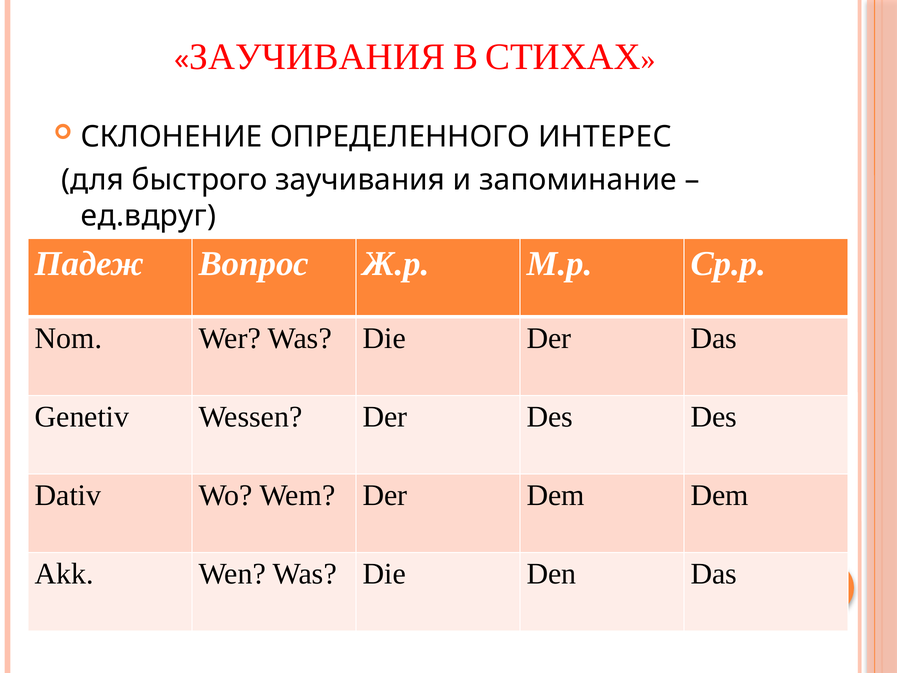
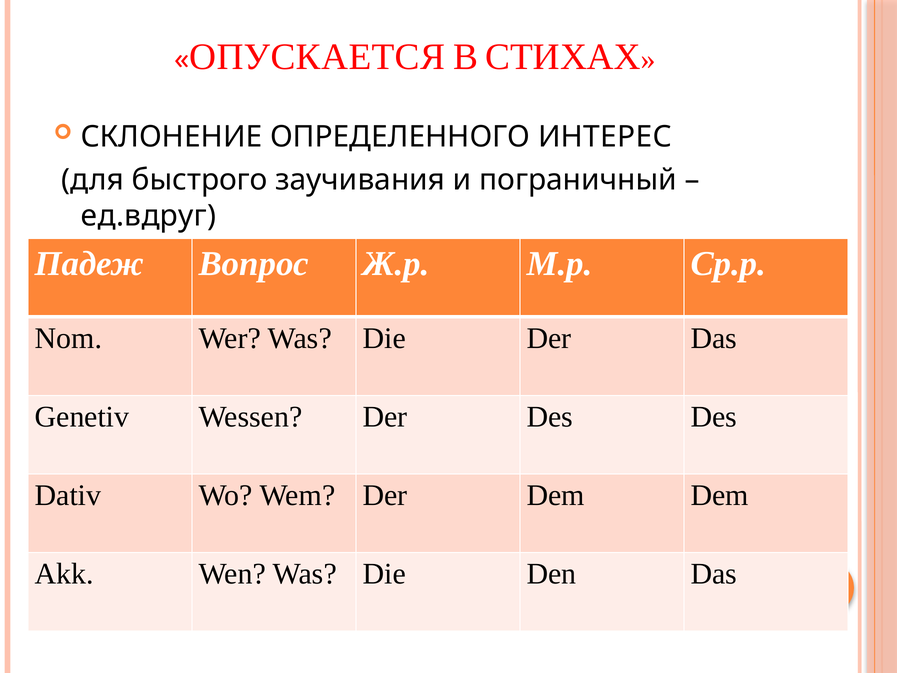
ЗАУЧИВАНИЯ at (317, 57): ЗАУЧИВАНИЯ -> ОПУСКАЕТСЯ
запоминание: запоминание -> пограничный
